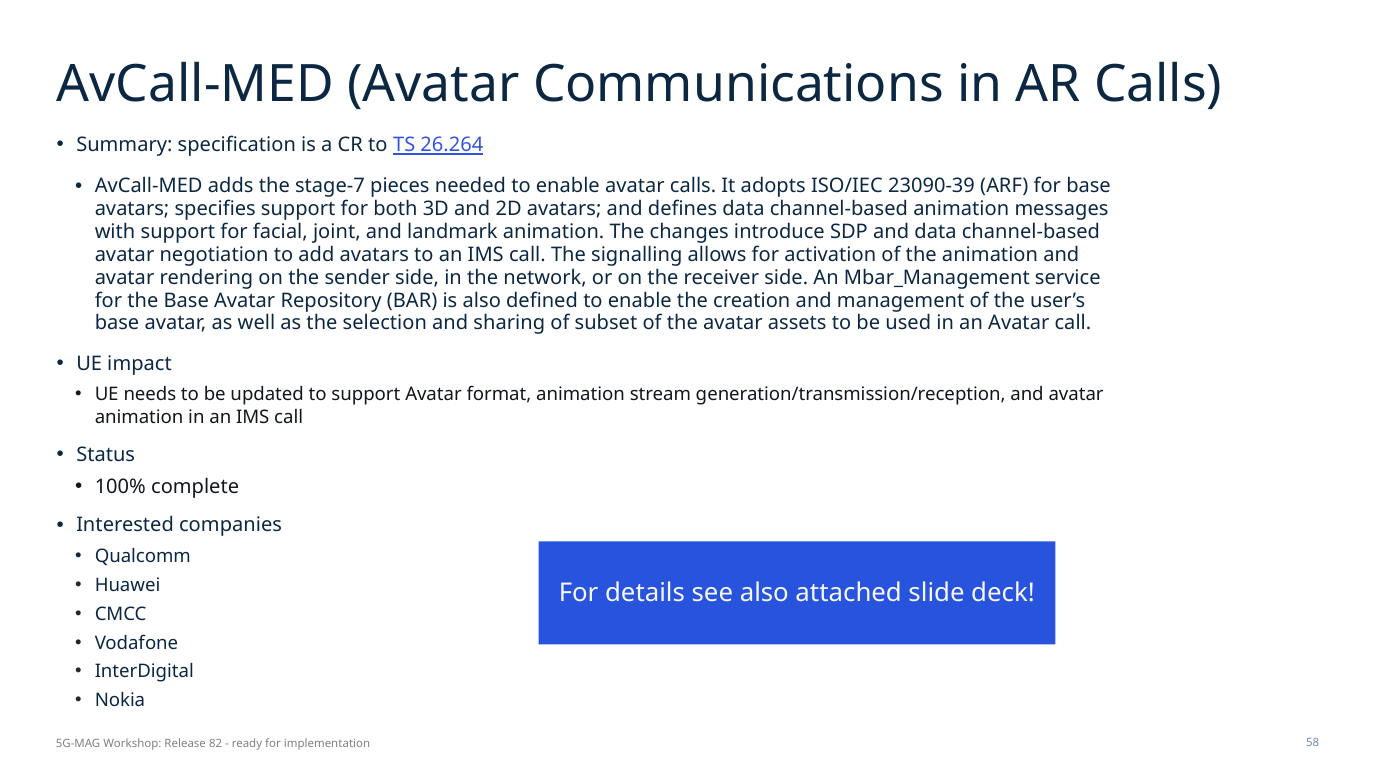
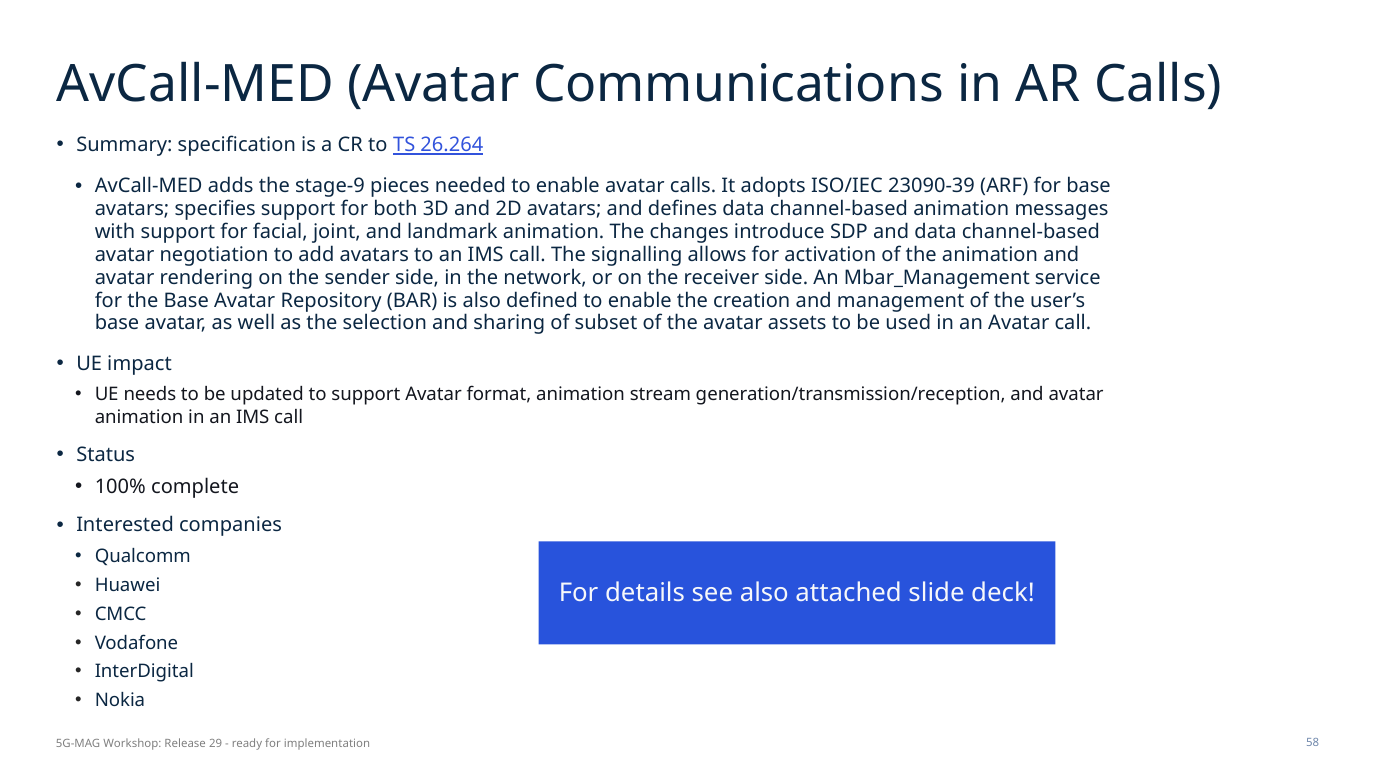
stage-7: stage-7 -> stage-9
82: 82 -> 29
